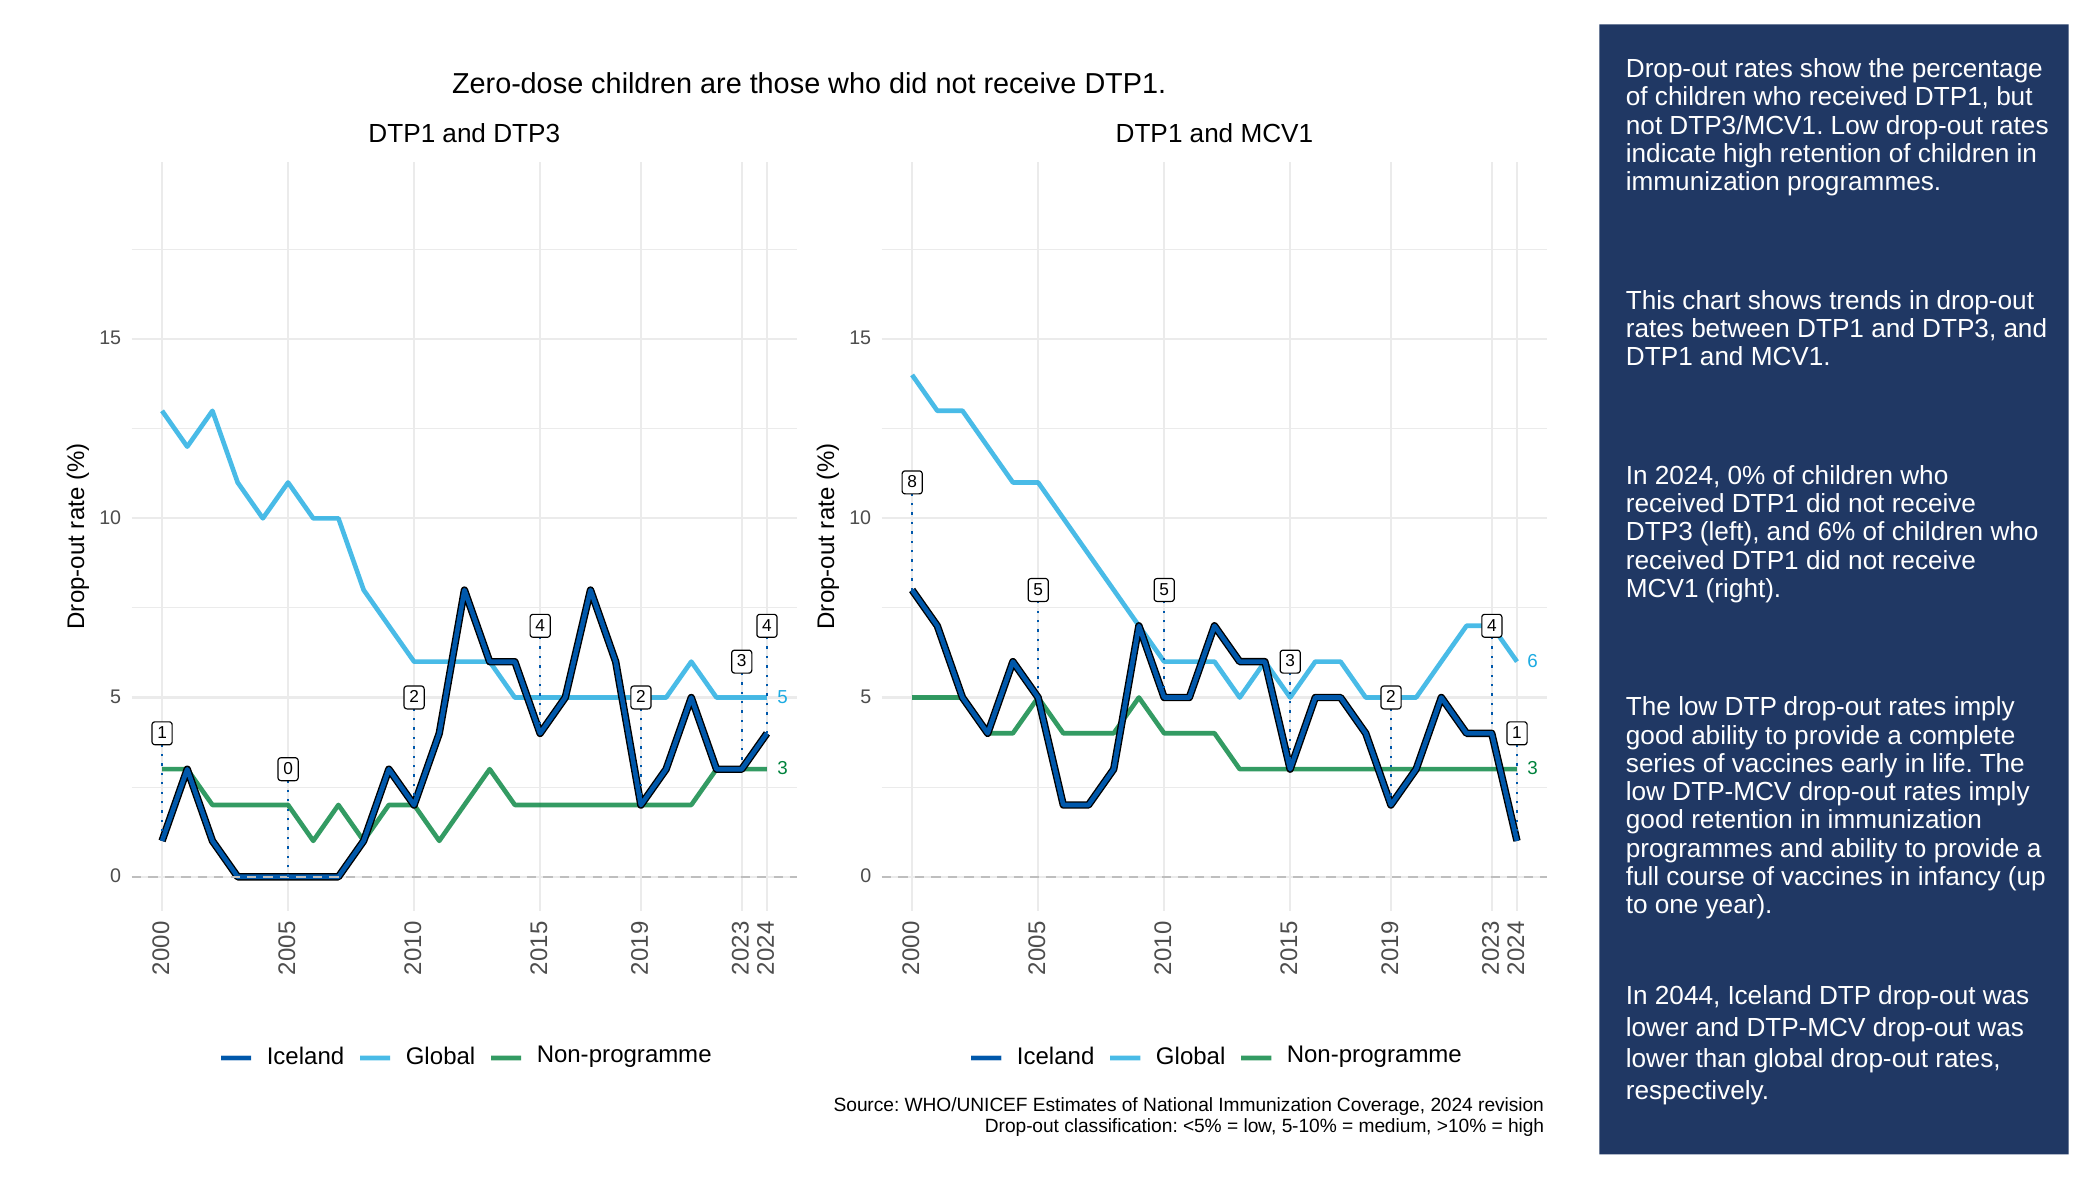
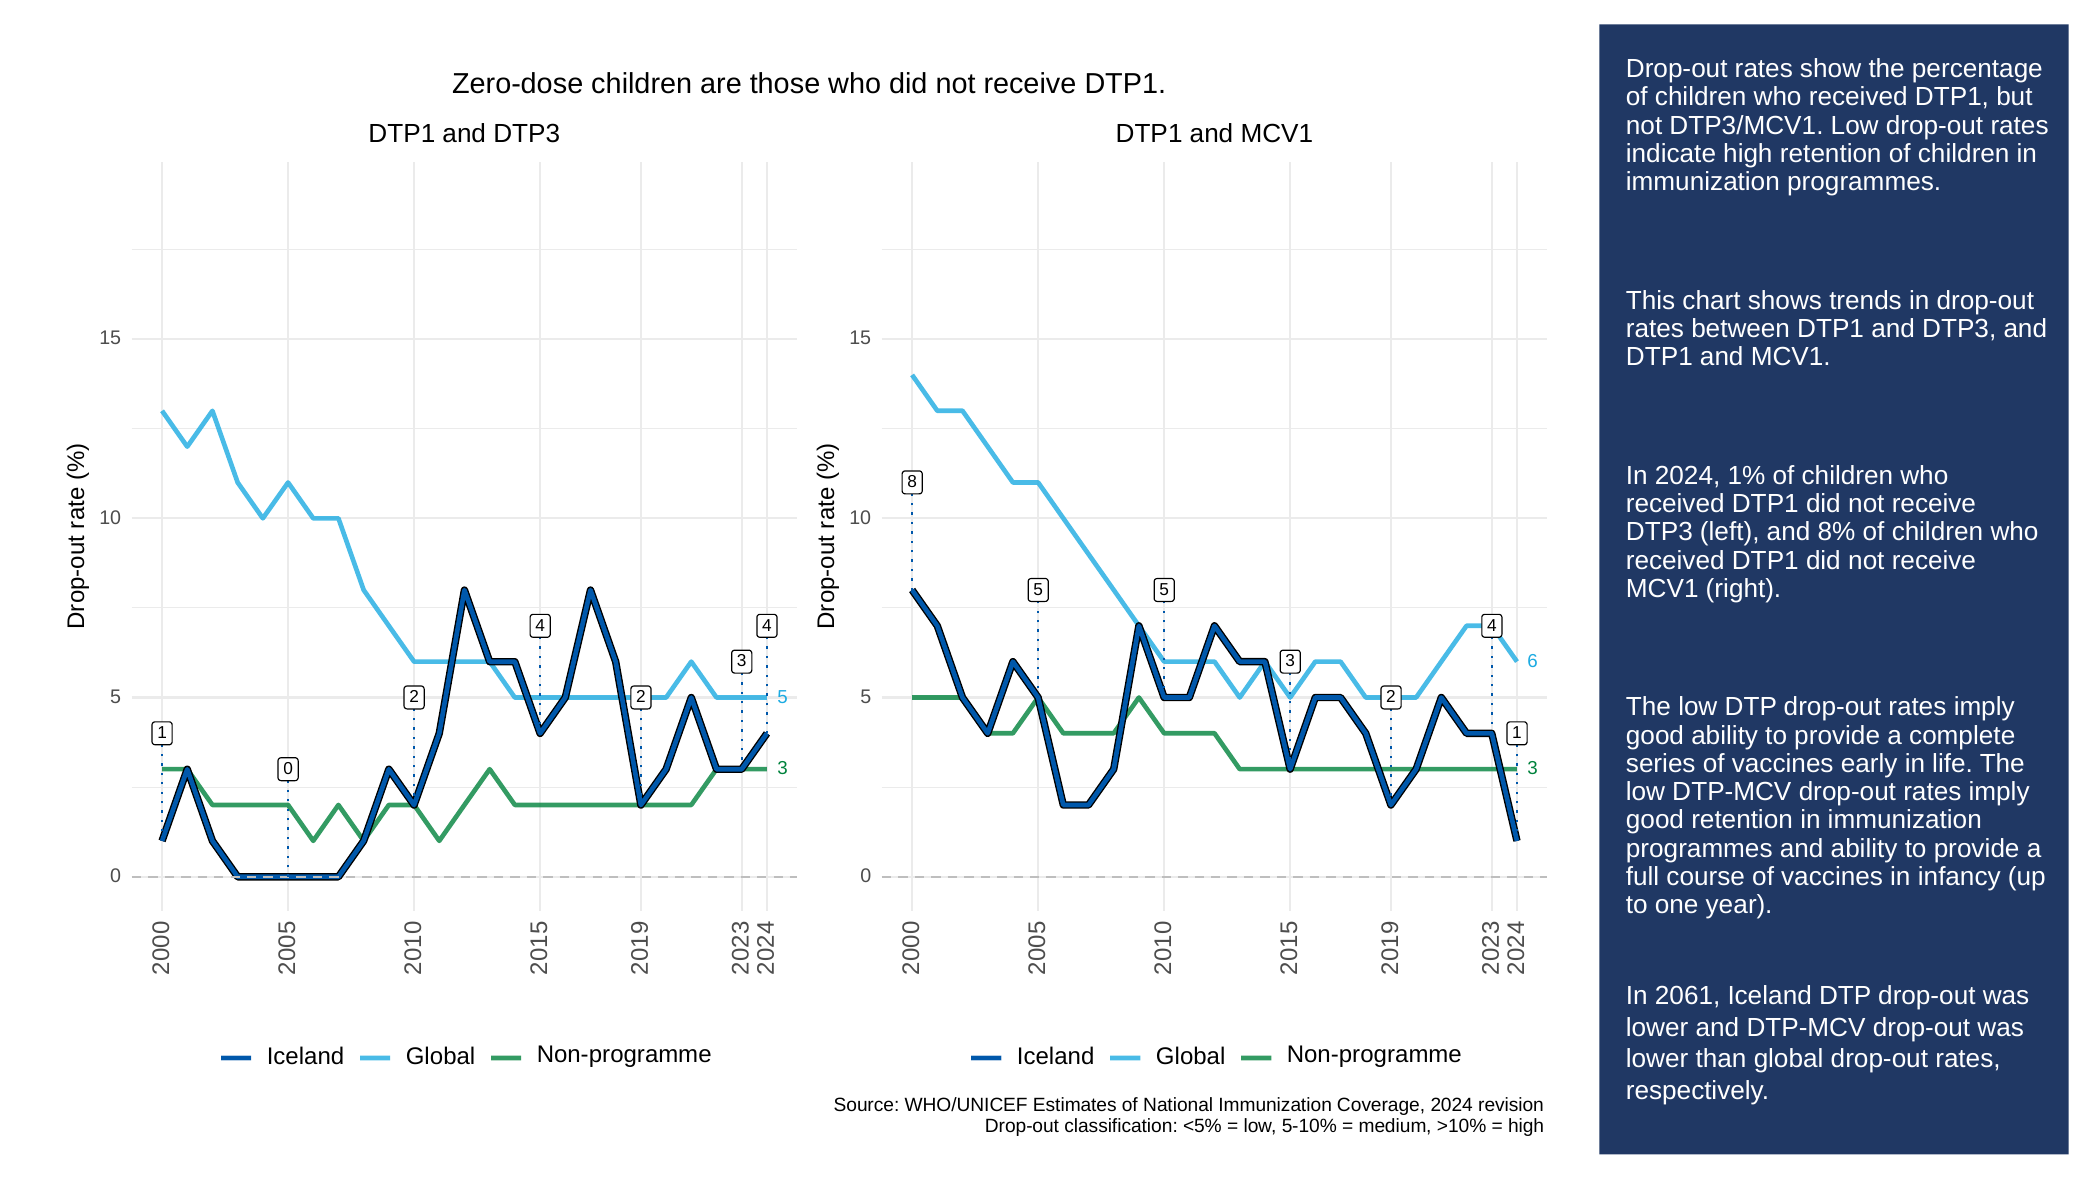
0%: 0% -> 1%
6%: 6% -> 8%
2044: 2044 -> 2061
